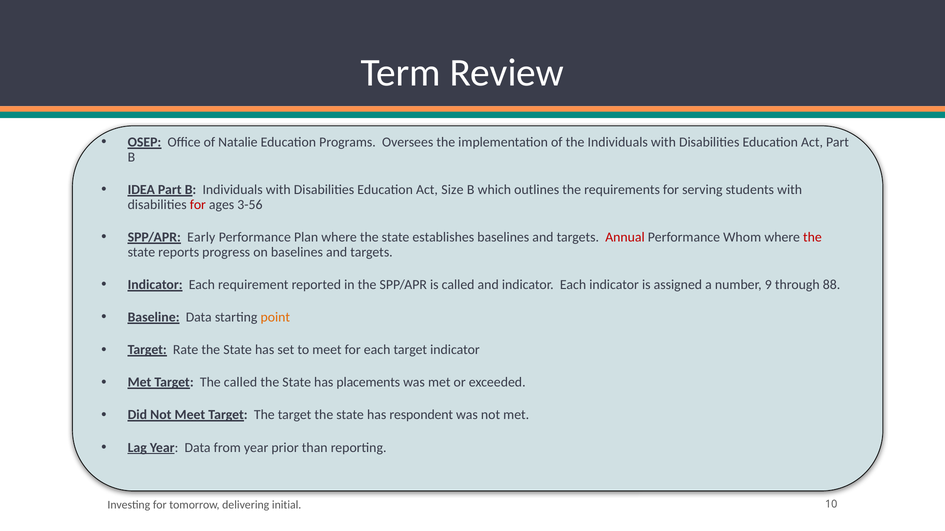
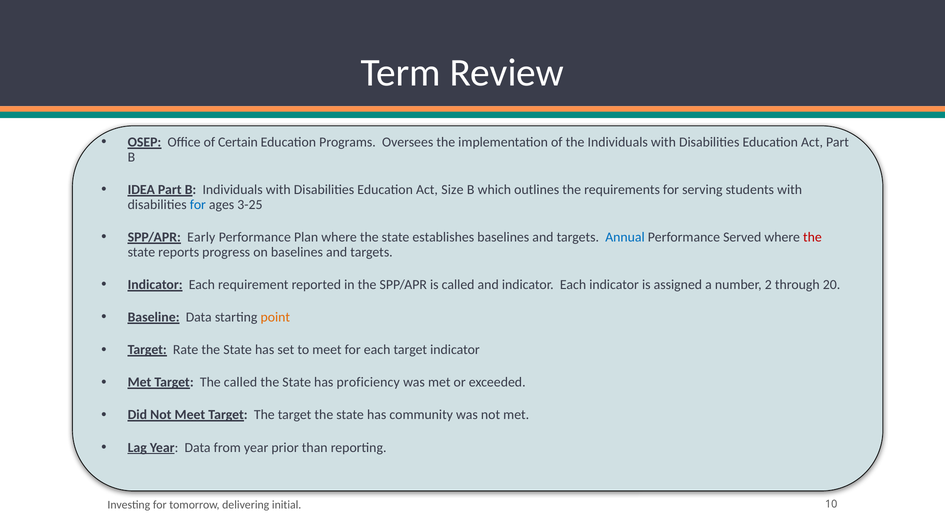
Natalie: Natalie -> Certain
for at (198, 205) colour: red -> blue
3-56: 3-56 -> 3-25
Annual colour: red -> blue
Whom: Whom -> Served
9: 9 -> 2
88: 88 -> 20
placements: placements -> proficiency
respondent: respondent -> community
